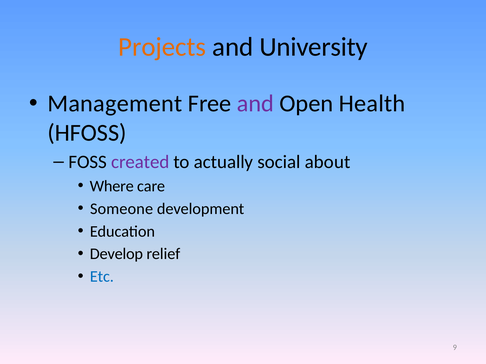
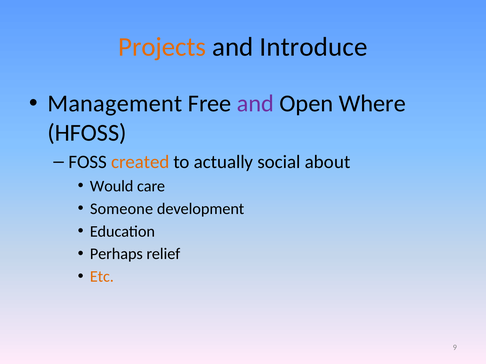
University: University -> Introduce
Health: Health -> Where
created colour: purple -> orange
Where: Where -> Would
Develop: Develop -> Perhaps
Etc colour: blue -> orange
